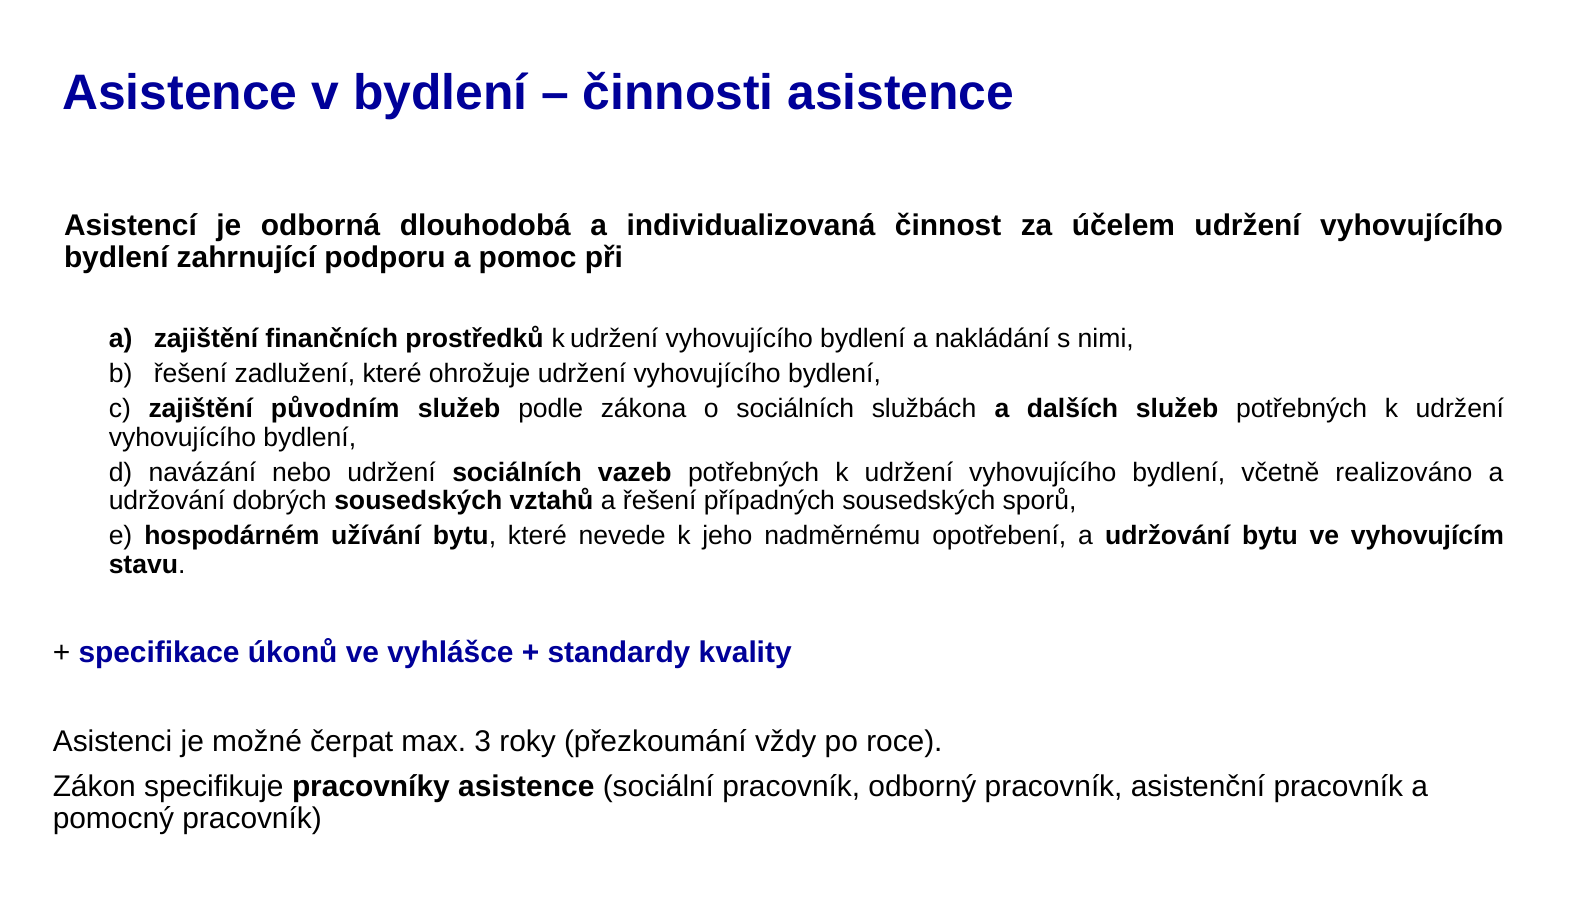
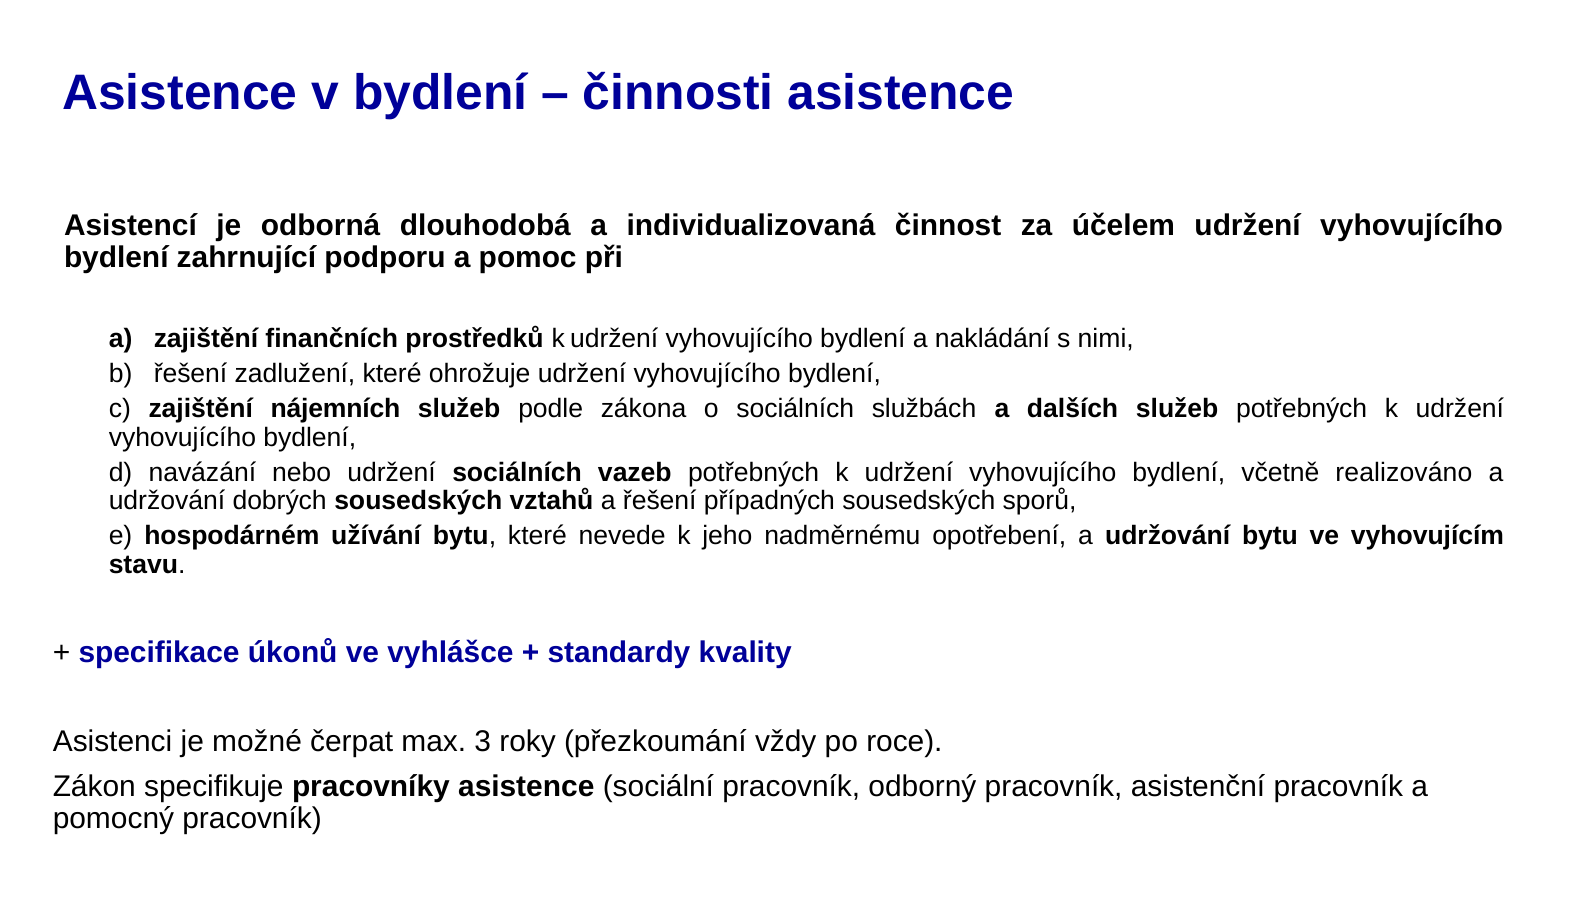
původním: původním -> nájemních
